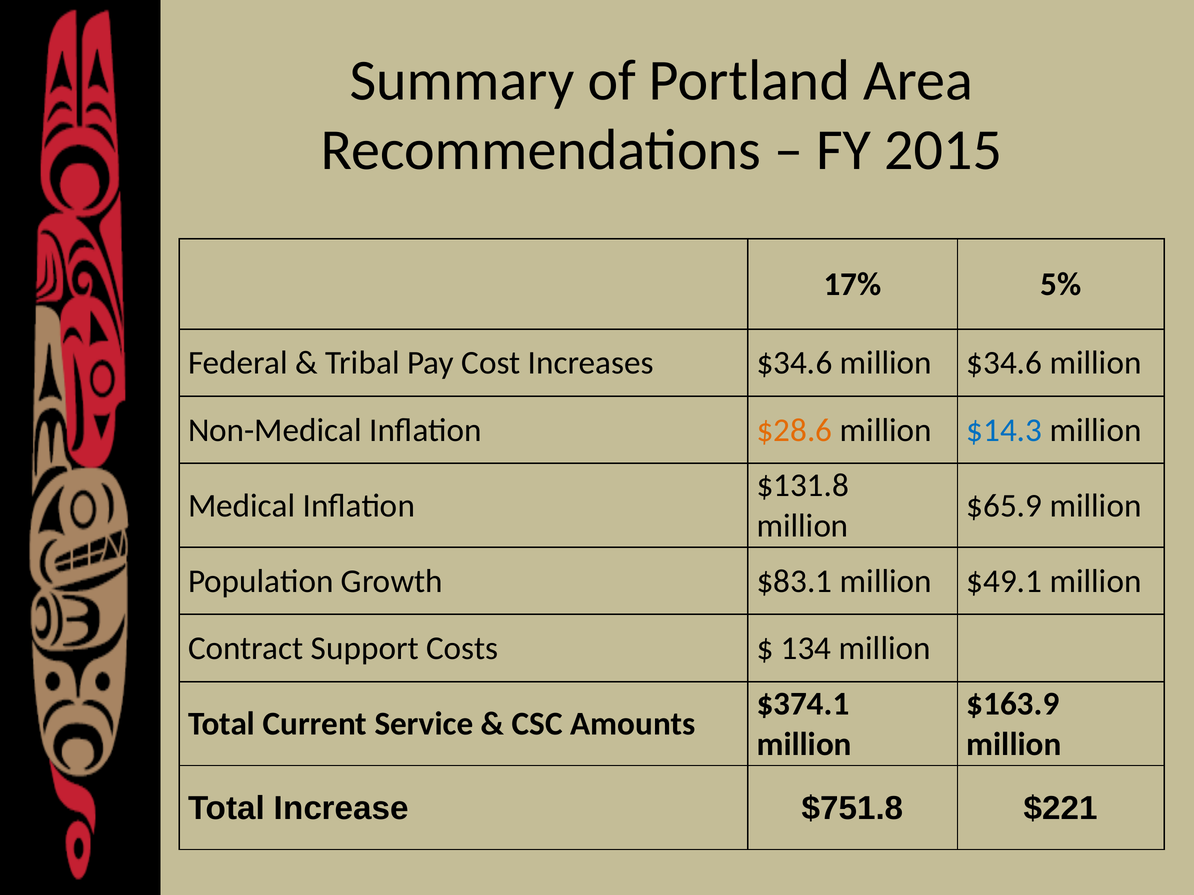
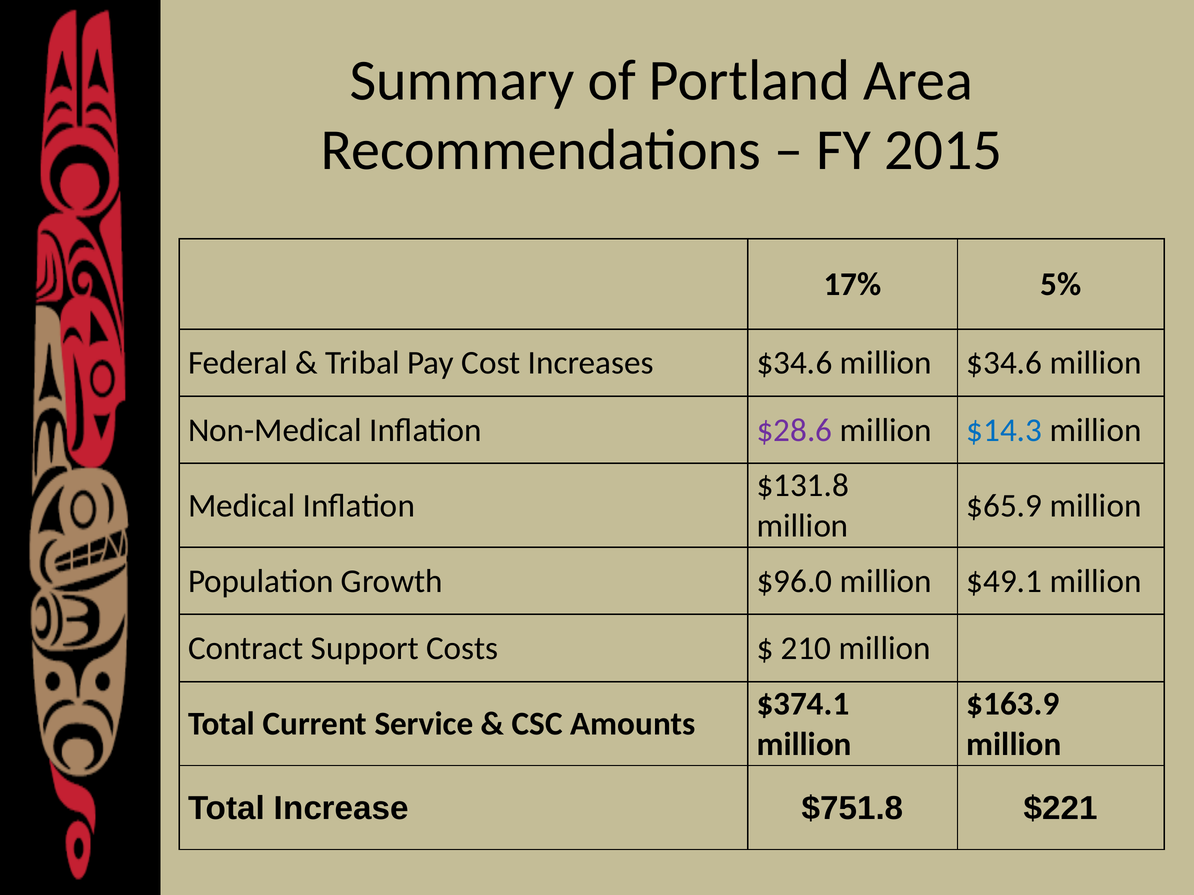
$28.6 colour: orange -> purple
$83.1: $83.1 -> $96.0
134: 134 -> 210
